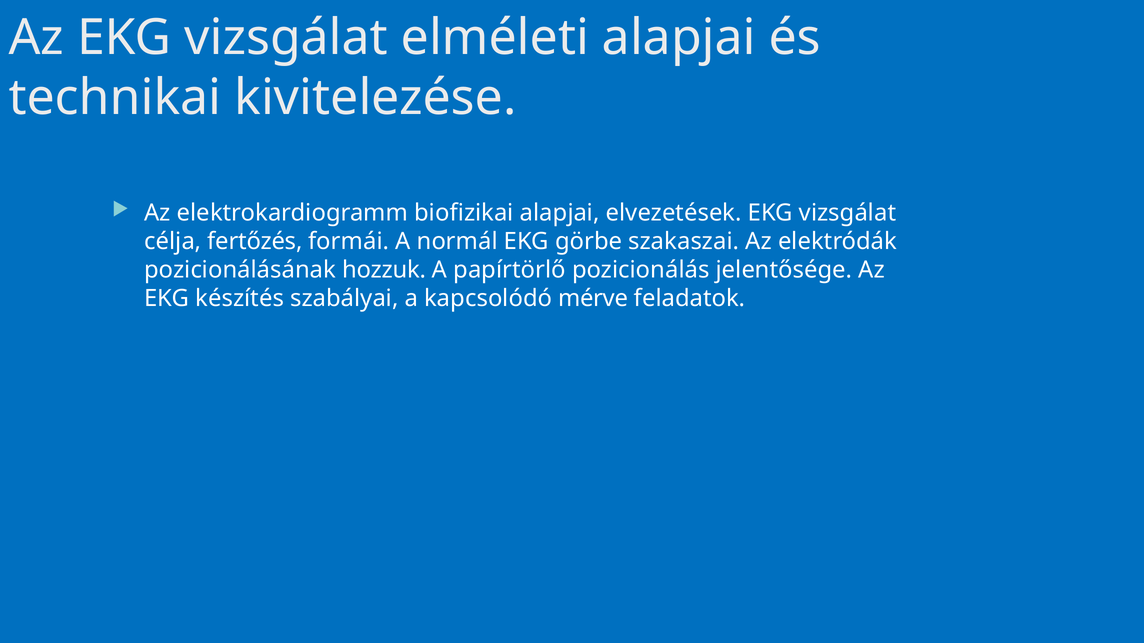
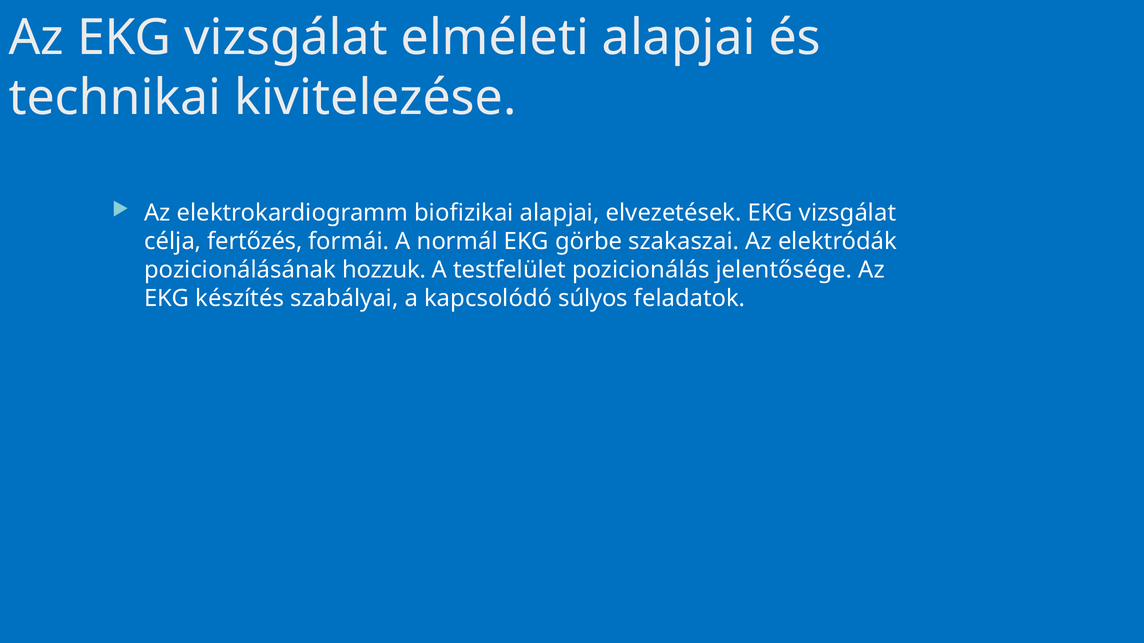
papírtörlő: papírtörlő -> testfelület
mérve: mérve -> súlyos
